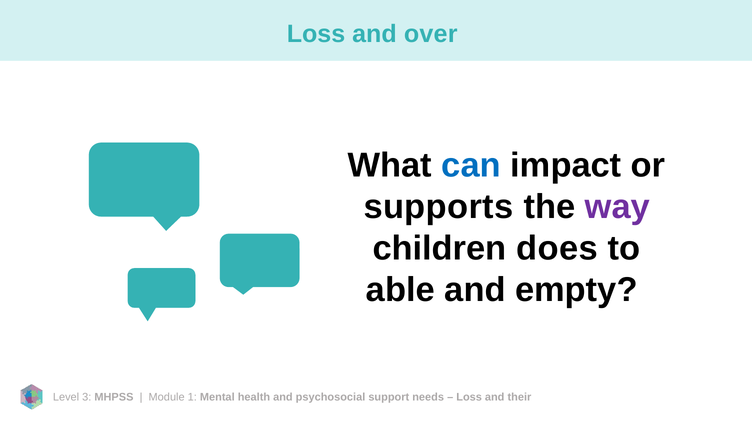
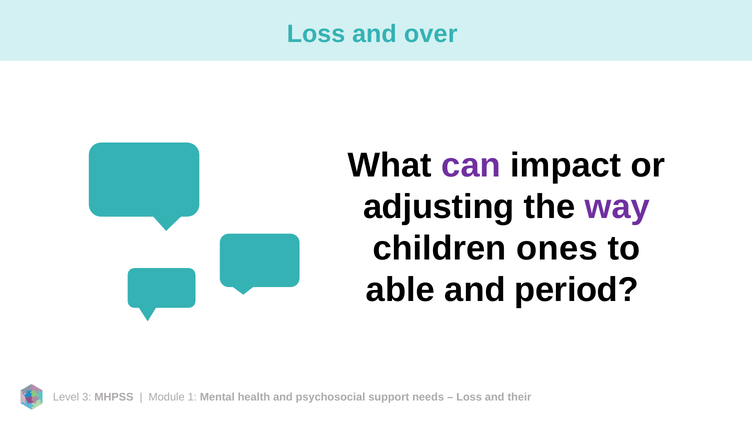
can colour: blue -> purple
supports: supports -> adjusting
does: does -> ones
empty: empty -> period
